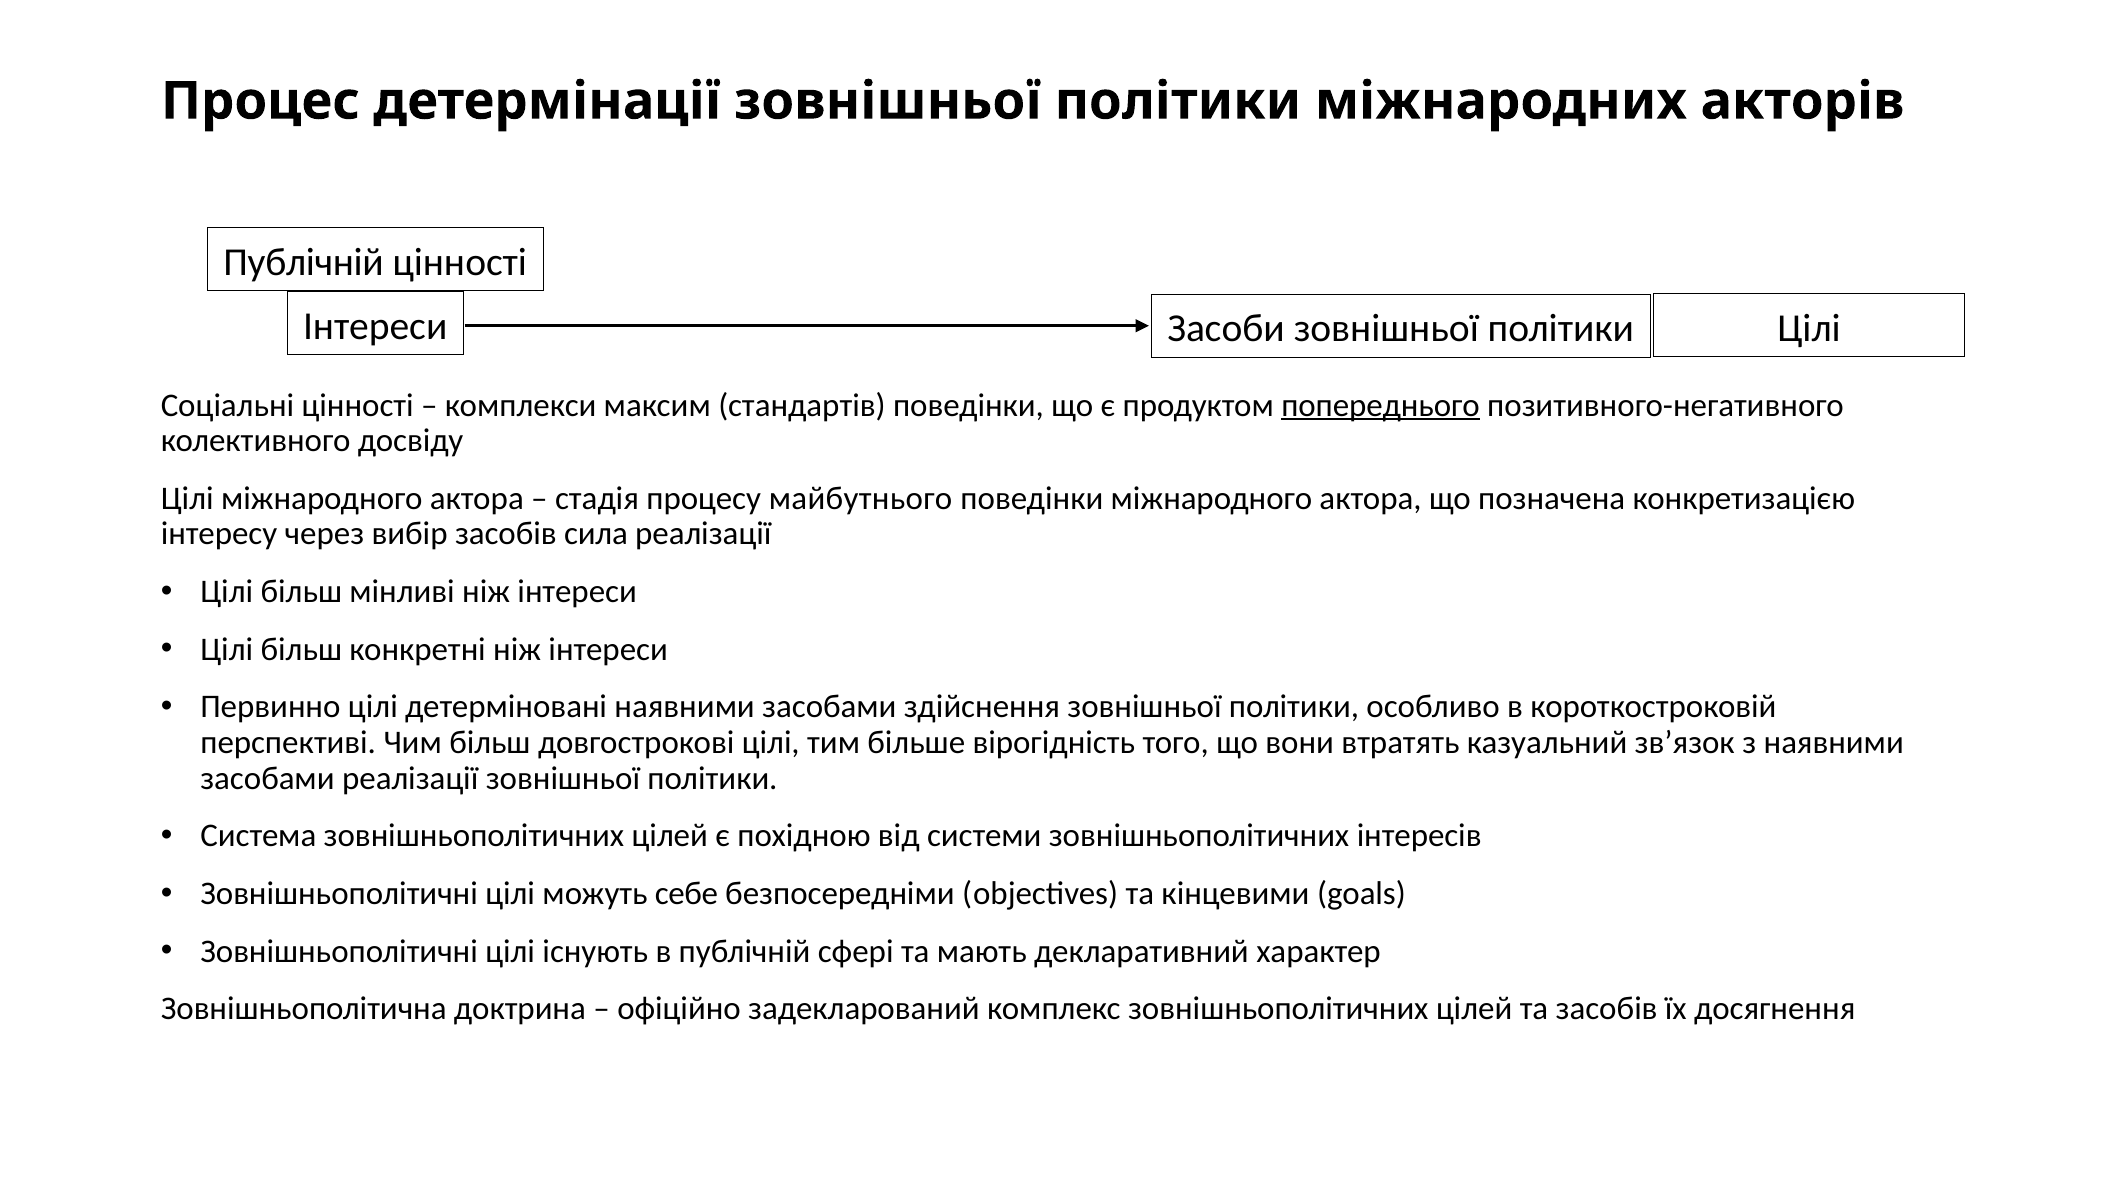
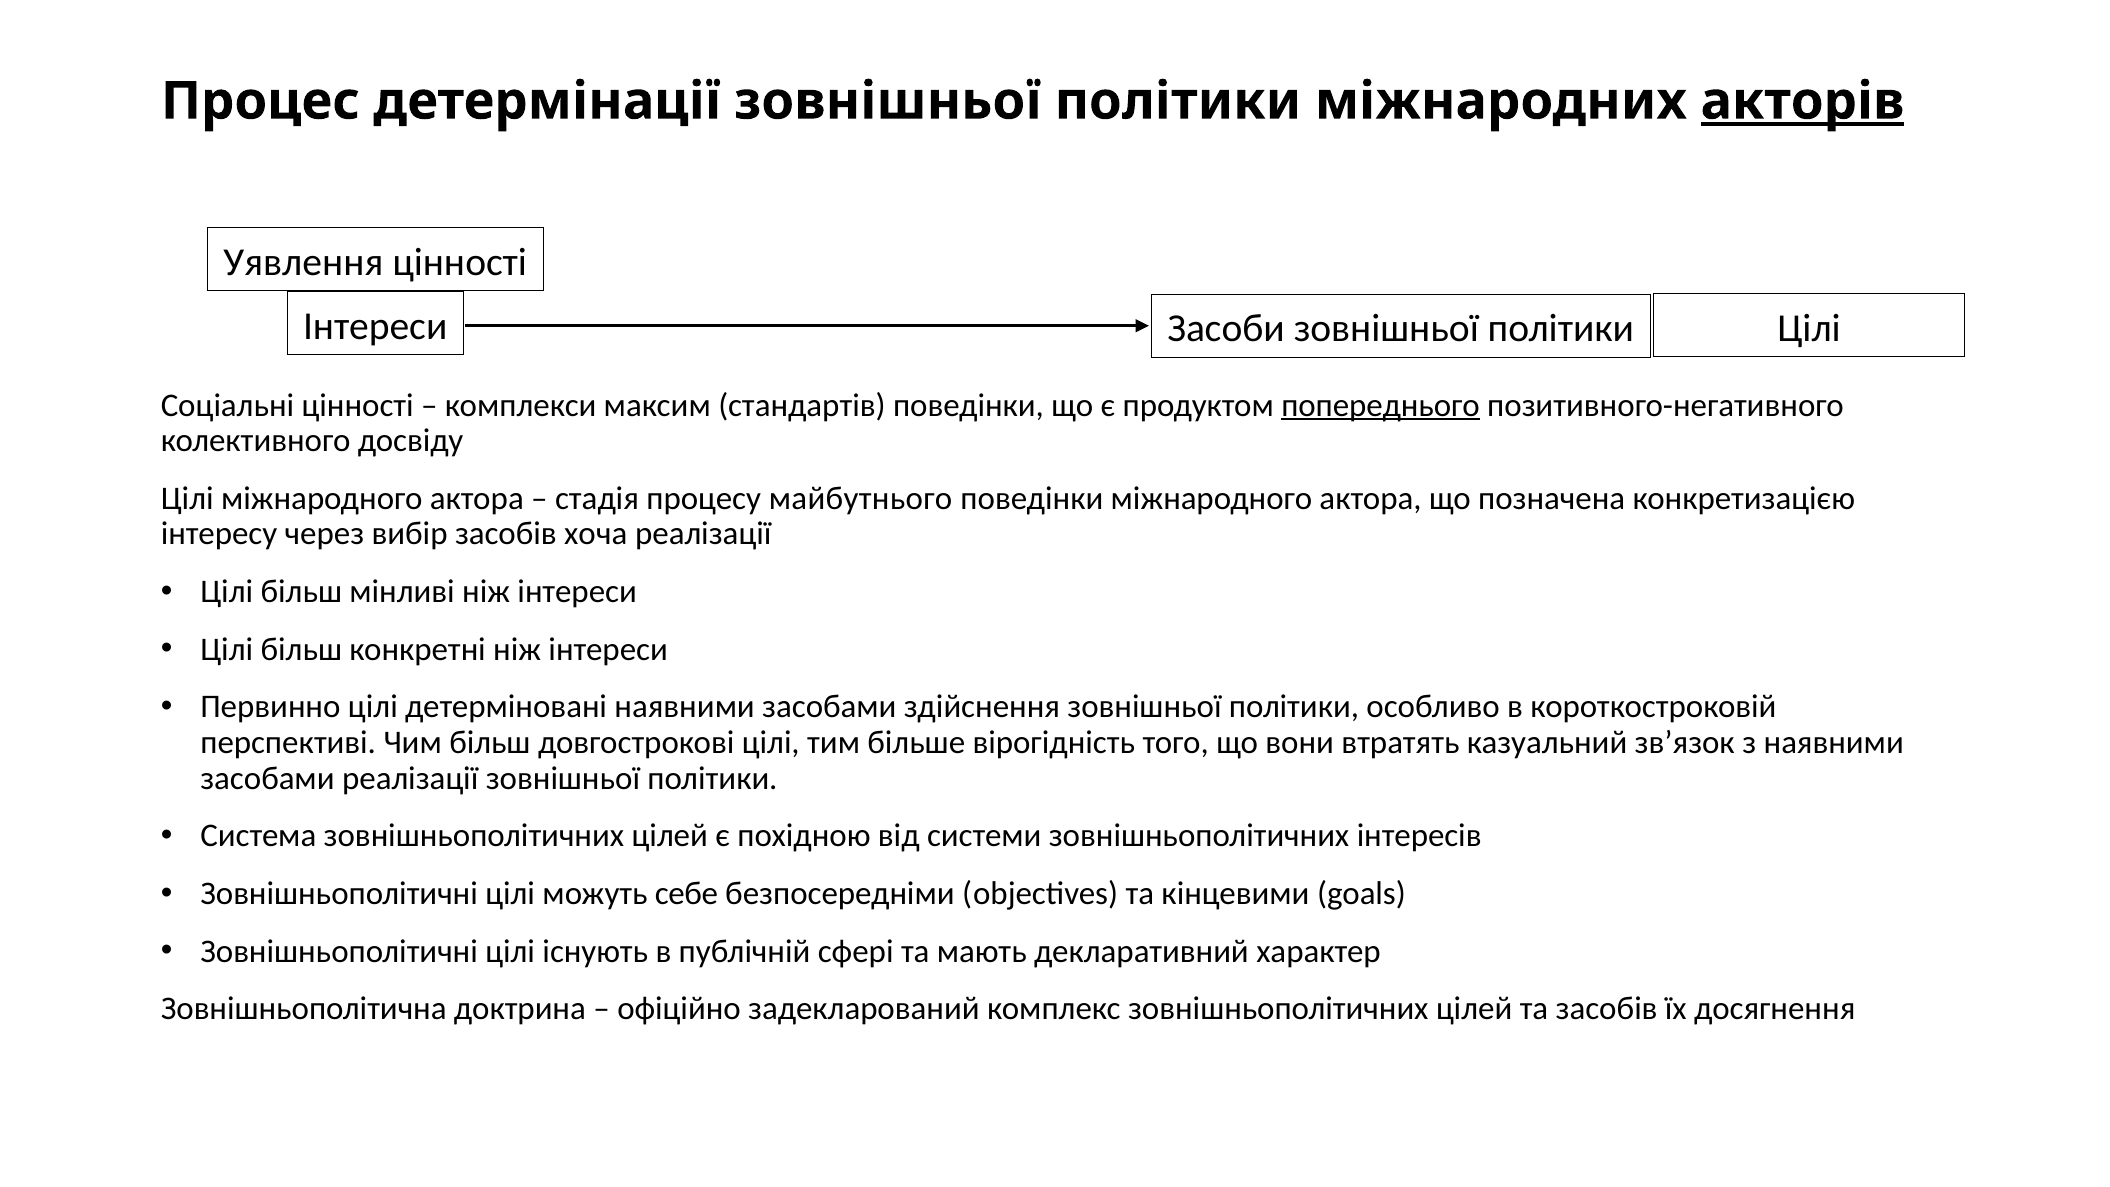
акторів underline: none -> present
Публічній at (304, 262): Публічній -> Уявлення
сила: сила -> хоча
